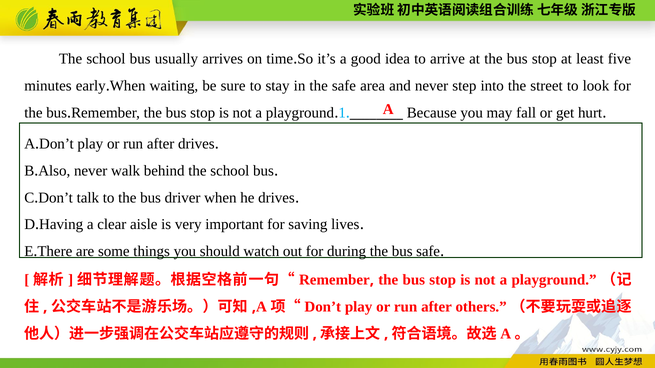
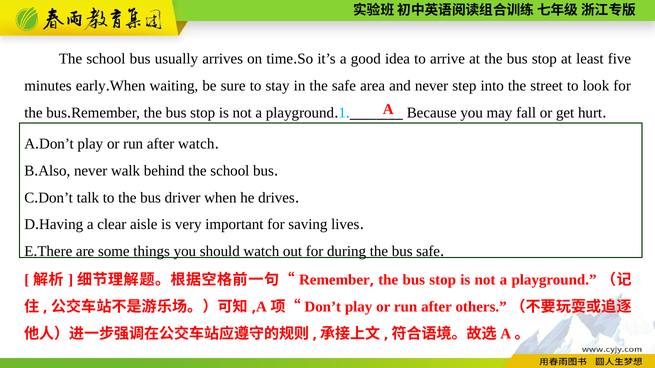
after drives: drives -> watch
